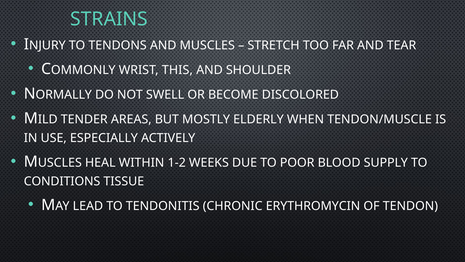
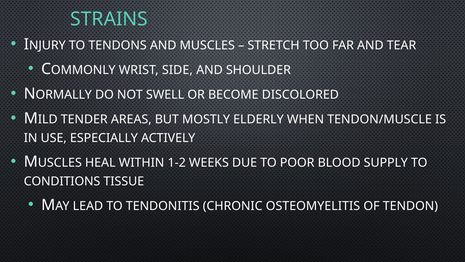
THIS: THIS -> SIDE
ERYTHROMYCIN: ERYTHROMYCIN -> OSTEOMYELITIS
